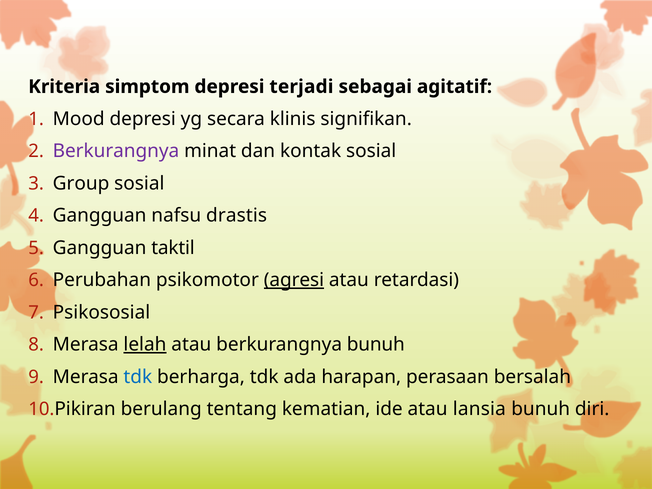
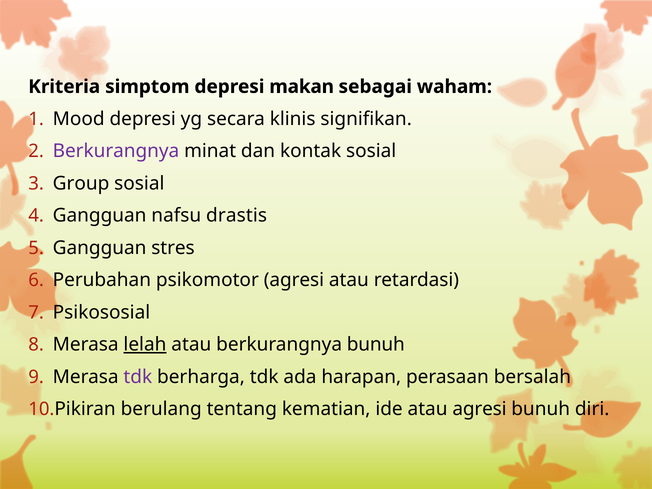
terjadi: terjadi -> makan
agitatif: agitatif -> waham
taktil: taktil -> stres
agresi at (294, 280) underline: present -> none
tdk at (138, 377) colour: blue -> purple
atau lansia: lansia -> agresi
